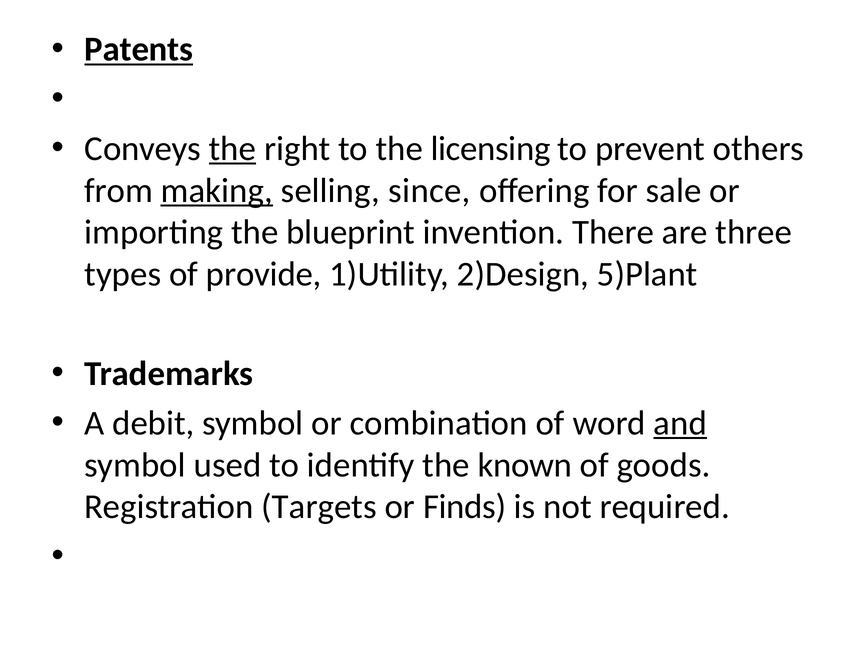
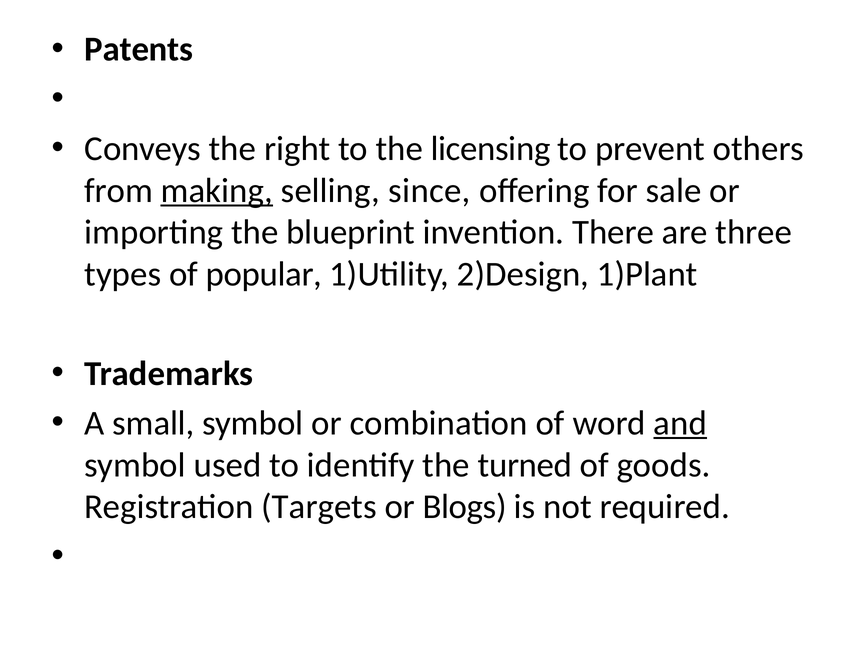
Patents underline: present -> none
the at (232, 148) underline: present -> none
provide: provide -> popular
5)Plant: 5)Plant -> 1)Plant
debit: debit -> small
known: known -> turned
Finds: Finds -> Blogs
